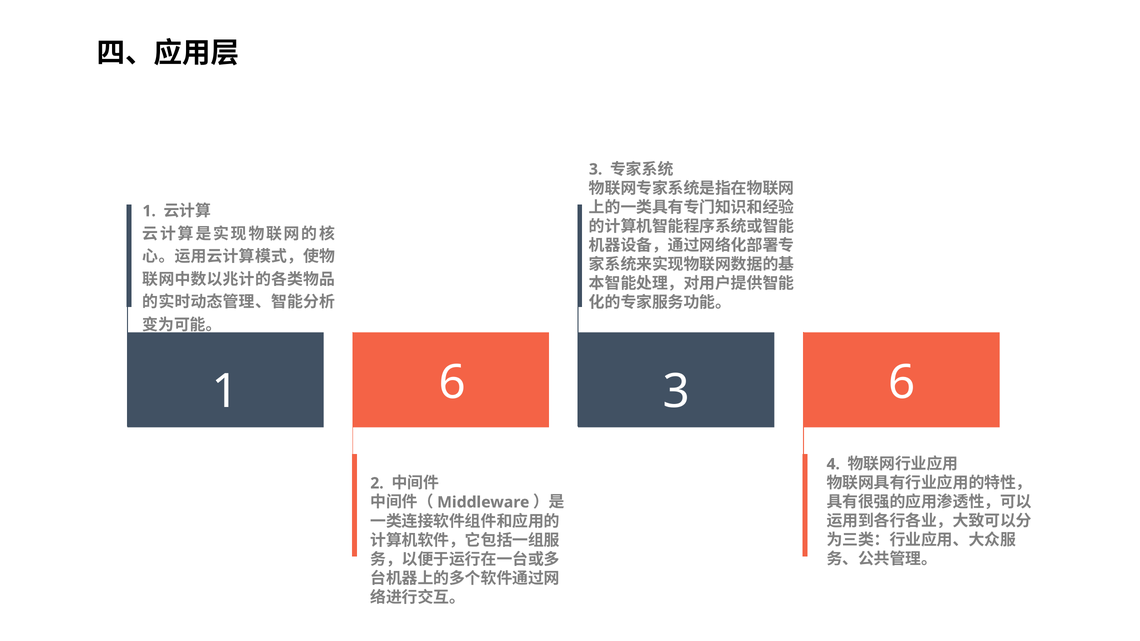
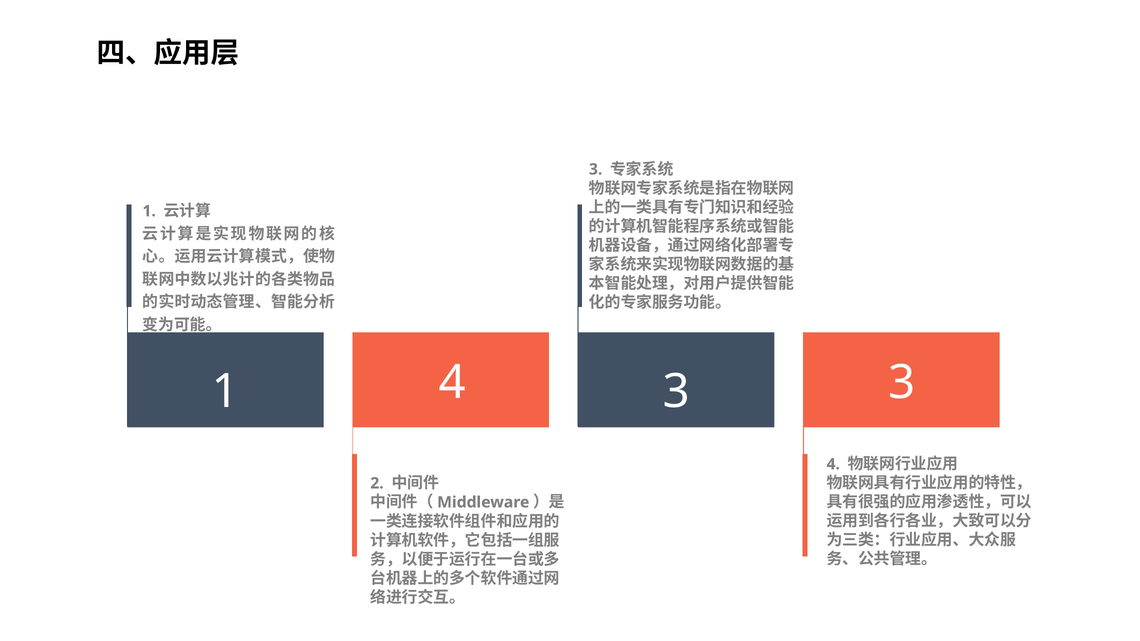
1 6: 6 -> 4
3 6: 6 -> 3
